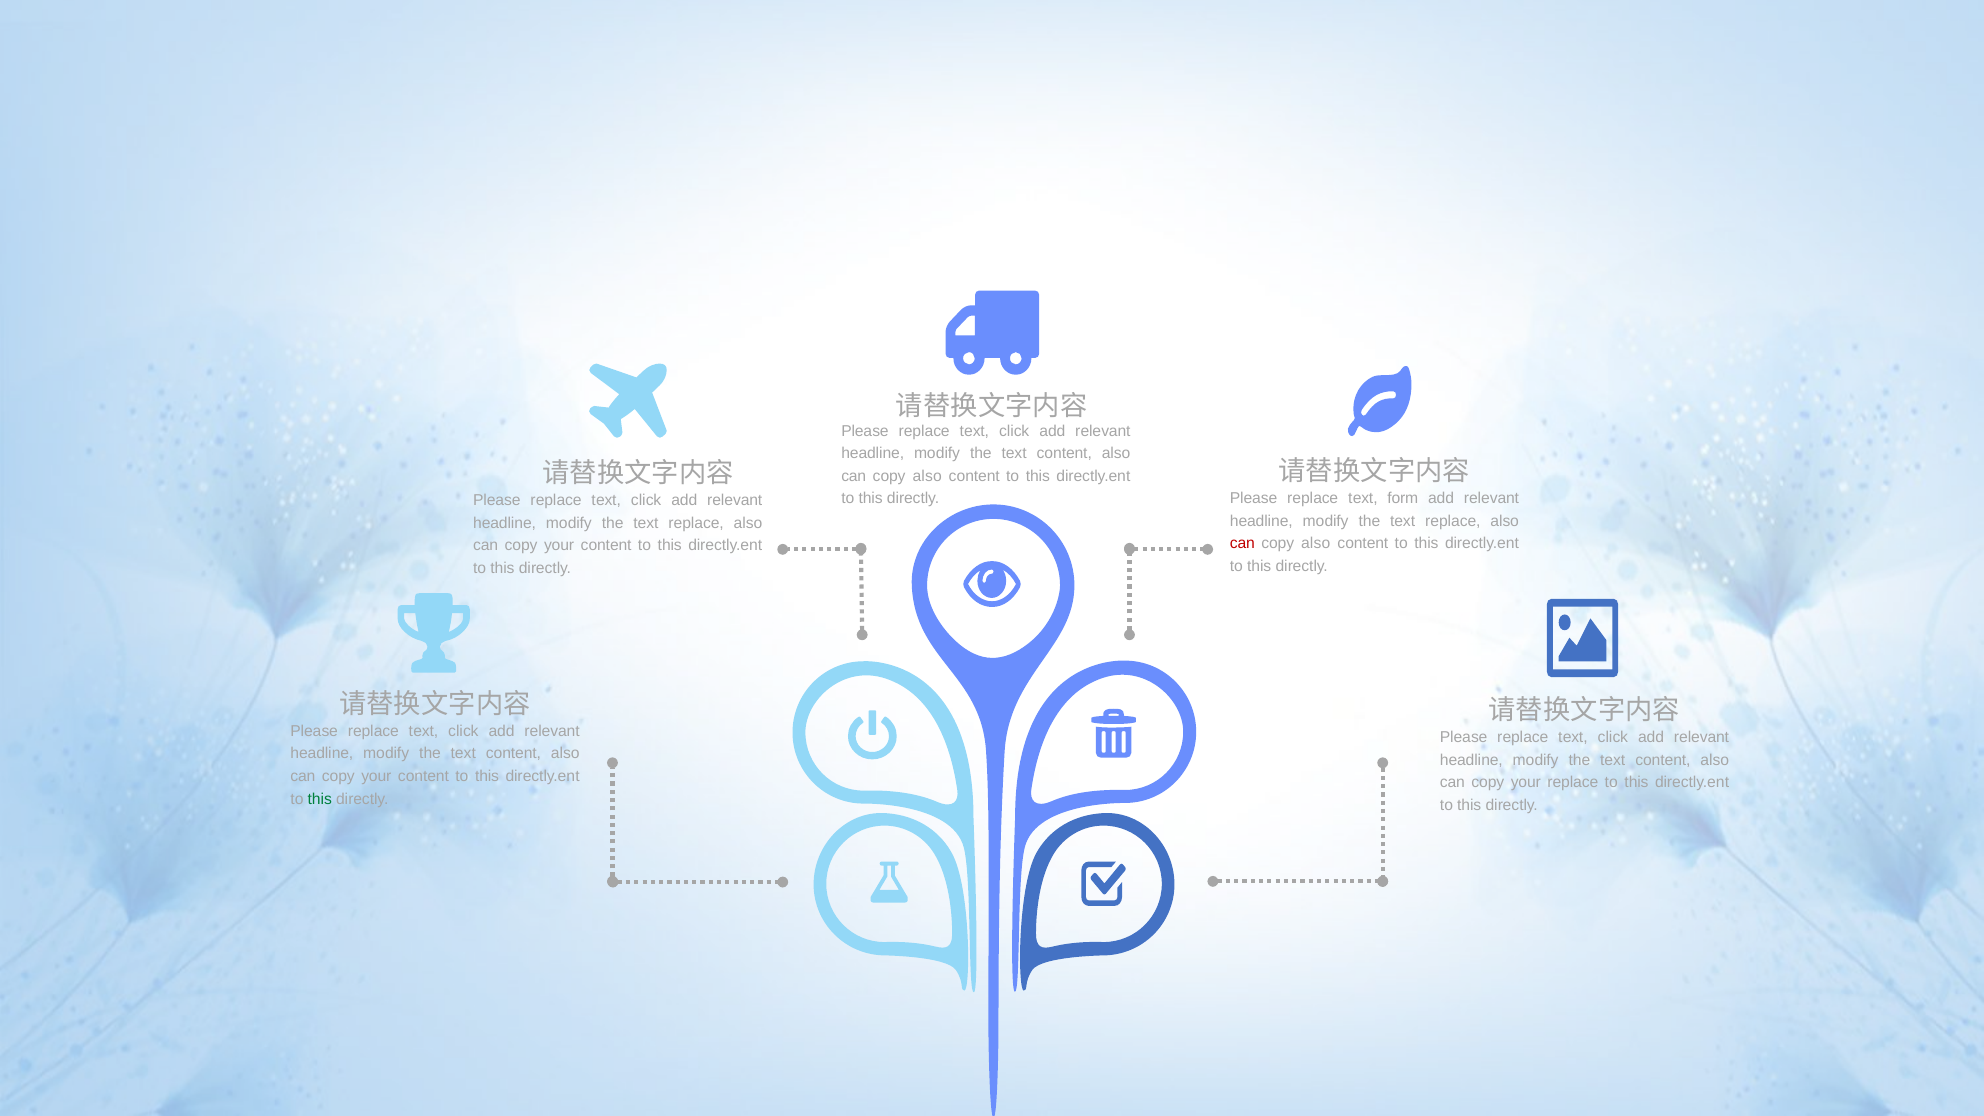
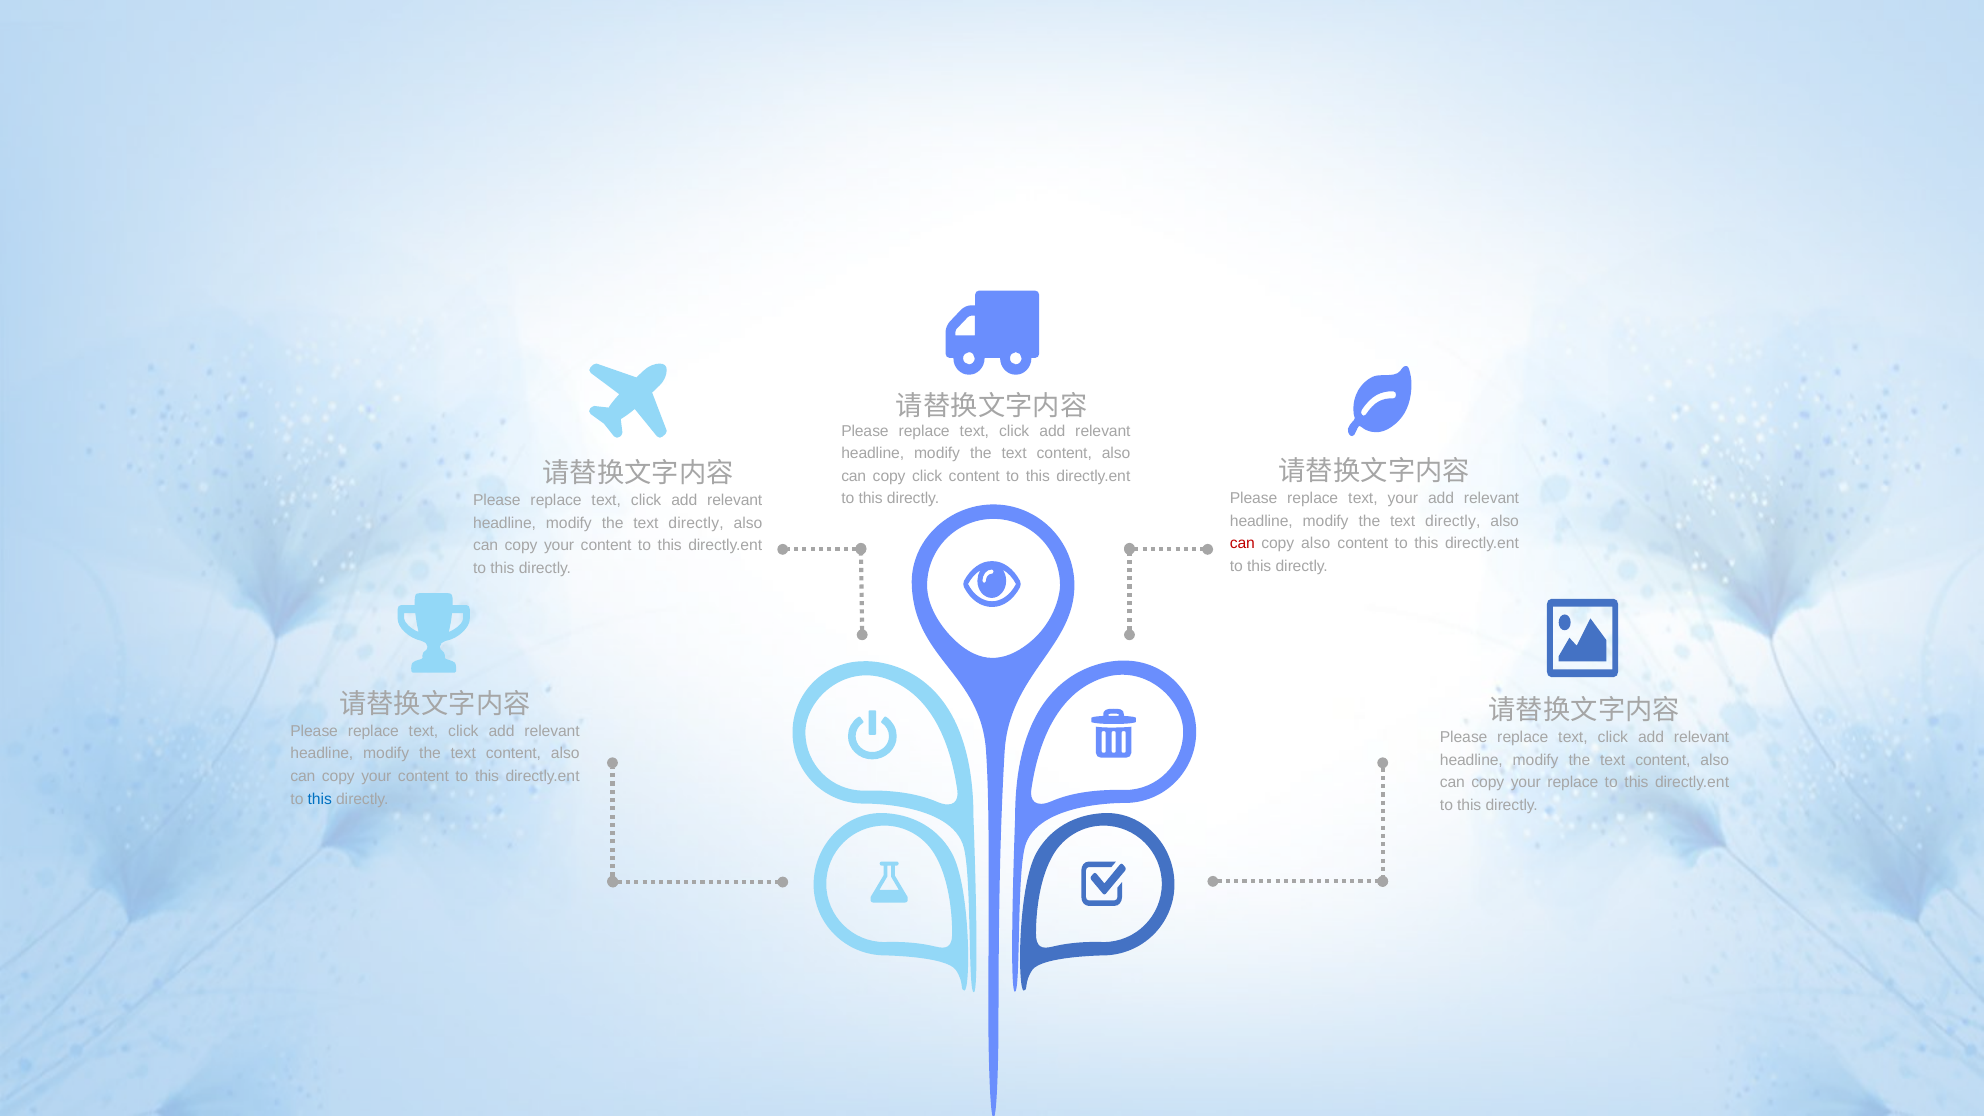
also at (927, 476): also -> click
text form: form -> your
replace at (1453, 521): replace -> directly
replace at (696, 523): replace -> directly
this at (320, 799) colour: green -> blue
